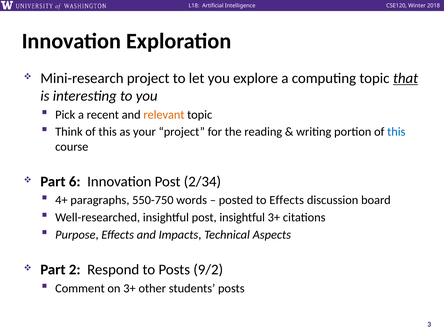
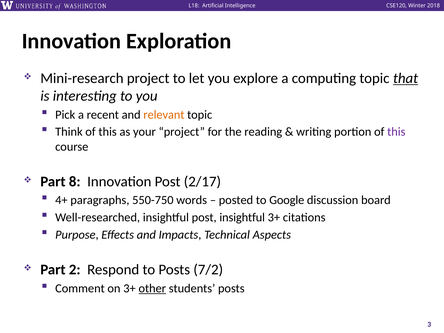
this at (396, 132) colour: blue -> purple
6: 6 -> 8
2/34: 2/34 -> 2/17
to Effects: Effects -> Google
9/2: 9/2 -> 7/2
other underline: none -> present
